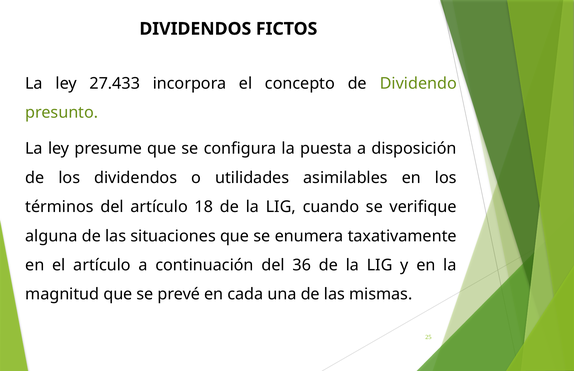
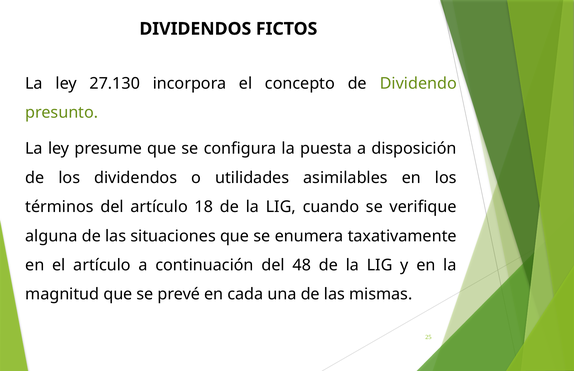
27.433: 27.433 -> 27.130
36: 36 -> 48
